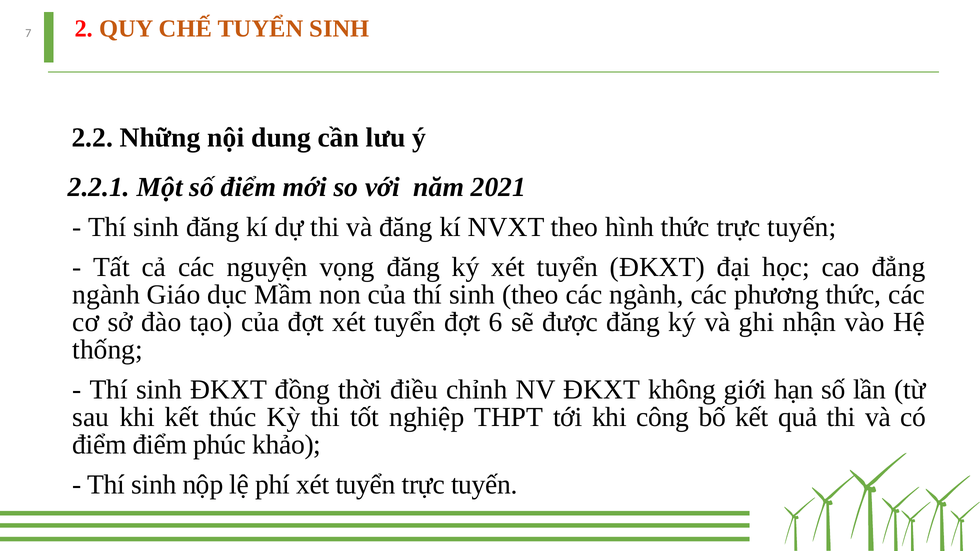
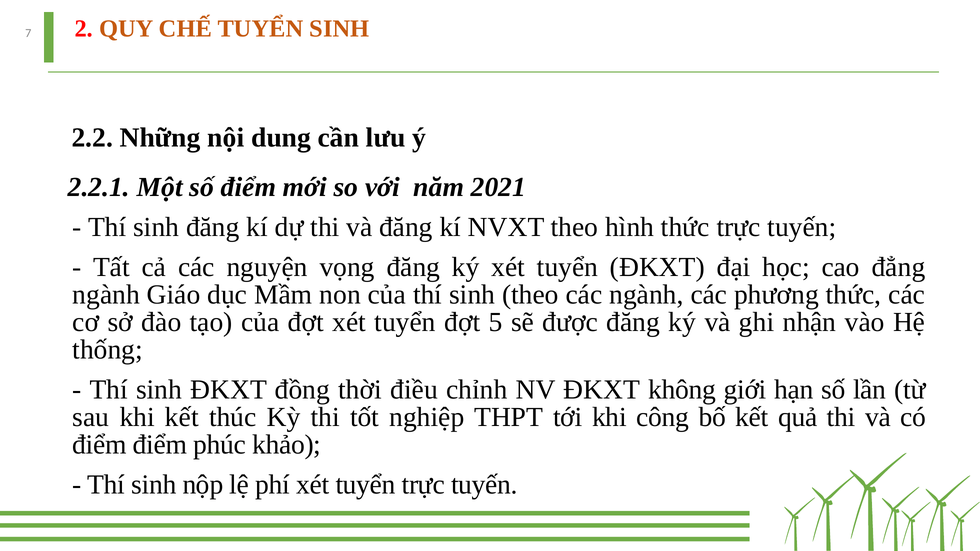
6: 6 -> 5
